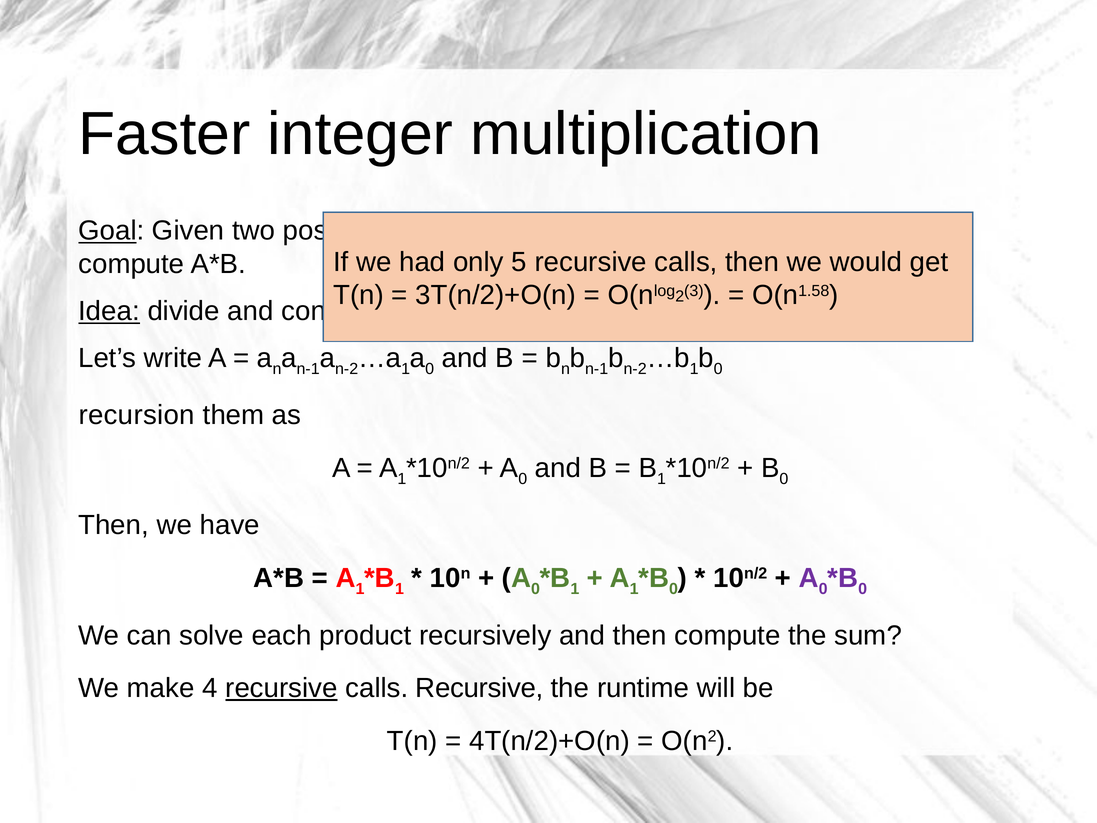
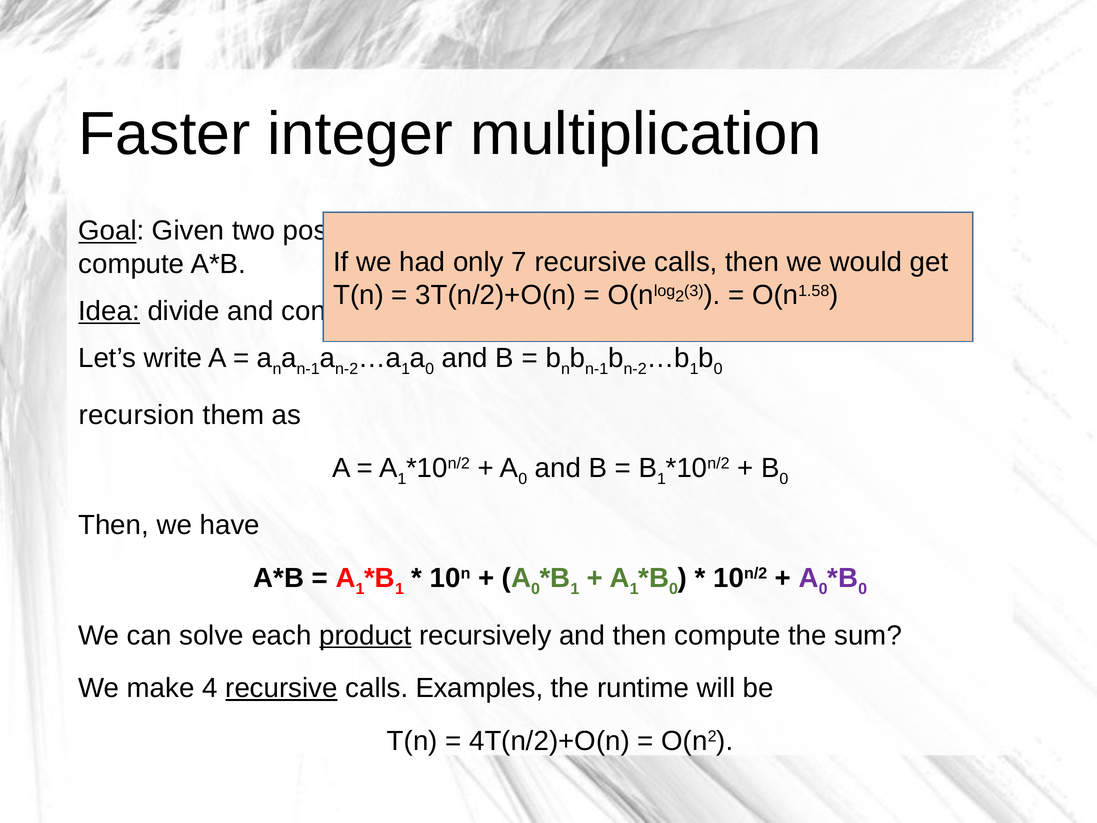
5: 5 -> 7
product underline: none -> present
calls Recursive: Recursive -> Examples
